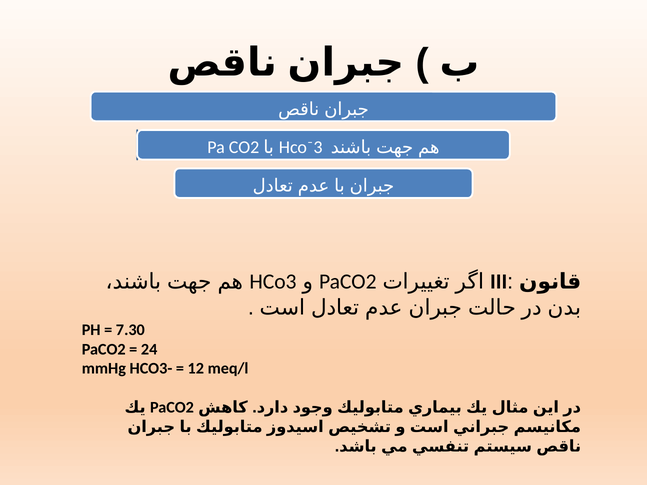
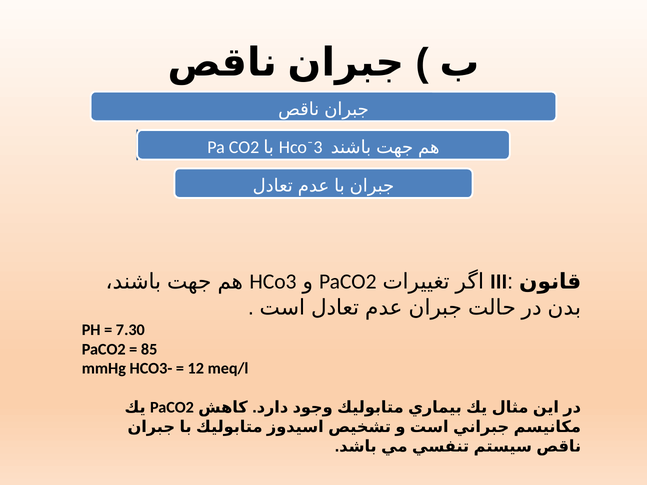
24: 24 -> 85
